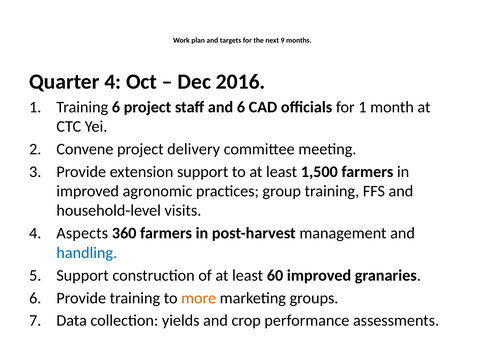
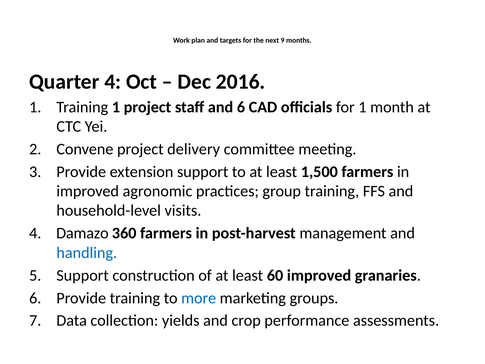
Training 6: 6 -> 1
Aspects: Aspects -> Damazo
more colour: orange -> blue
